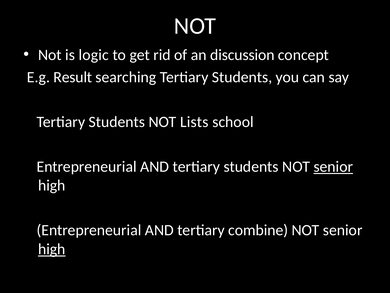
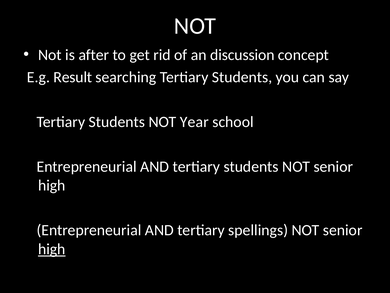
logic: logic -> after
Lists: Lists -> Year
senior at (333, 166) underline: present -> none
combine: combine -> spellings
